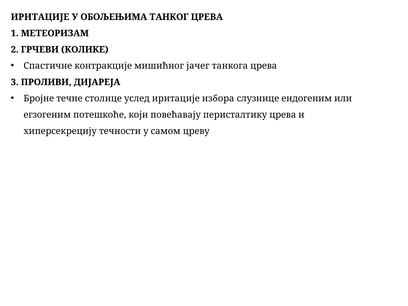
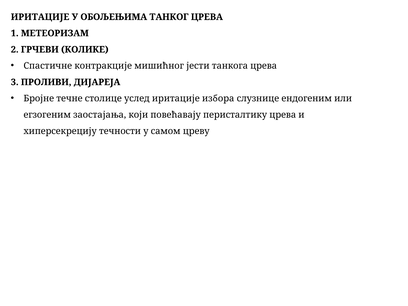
јачег: јачег -> јести
потешкоће: потешкоће -> заостајања
